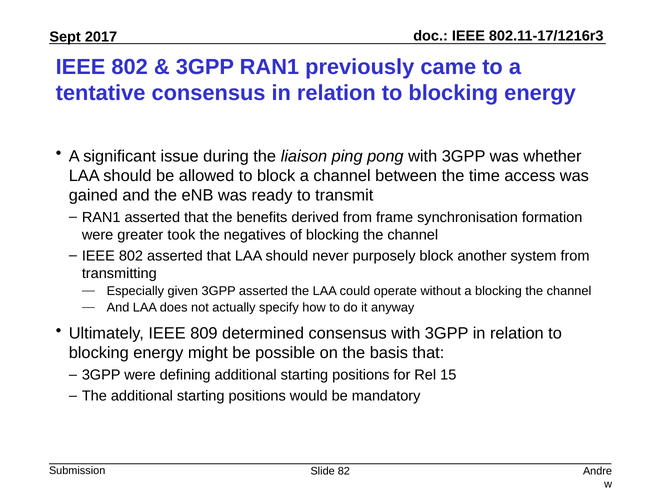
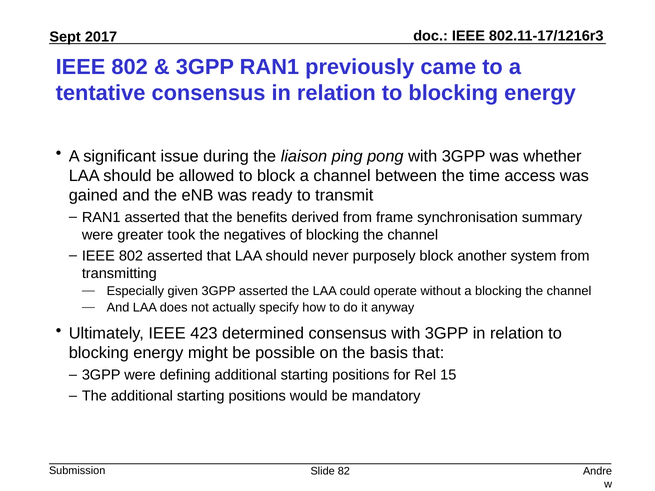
formation: formation -> summary
809: 809 -> 423
